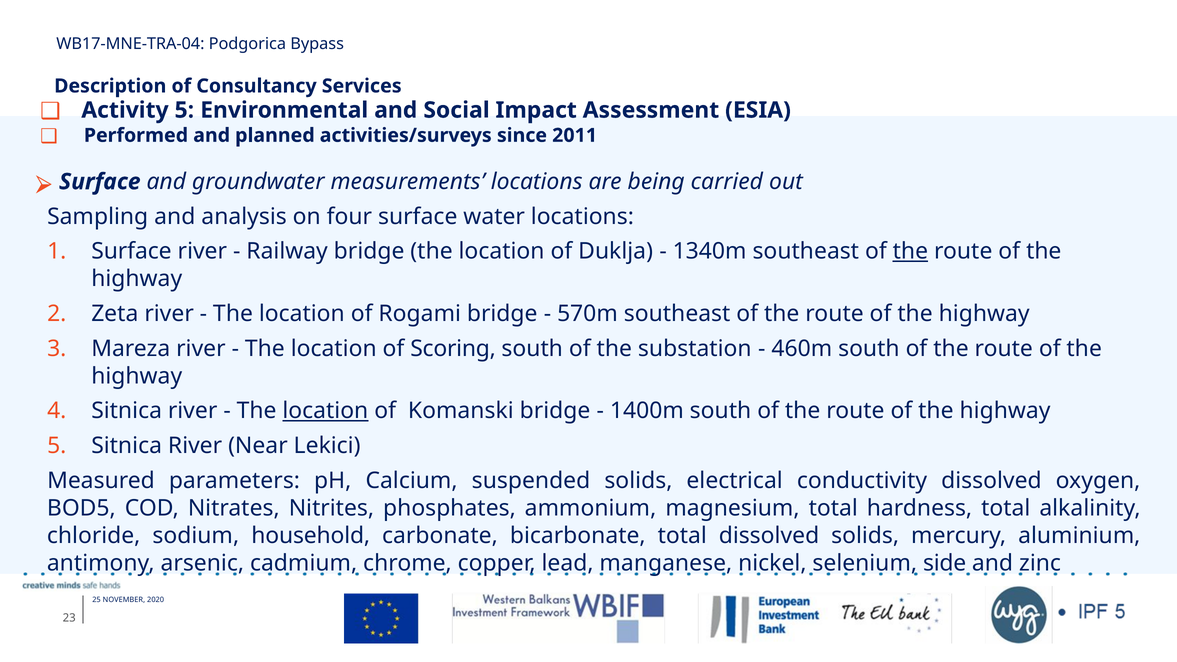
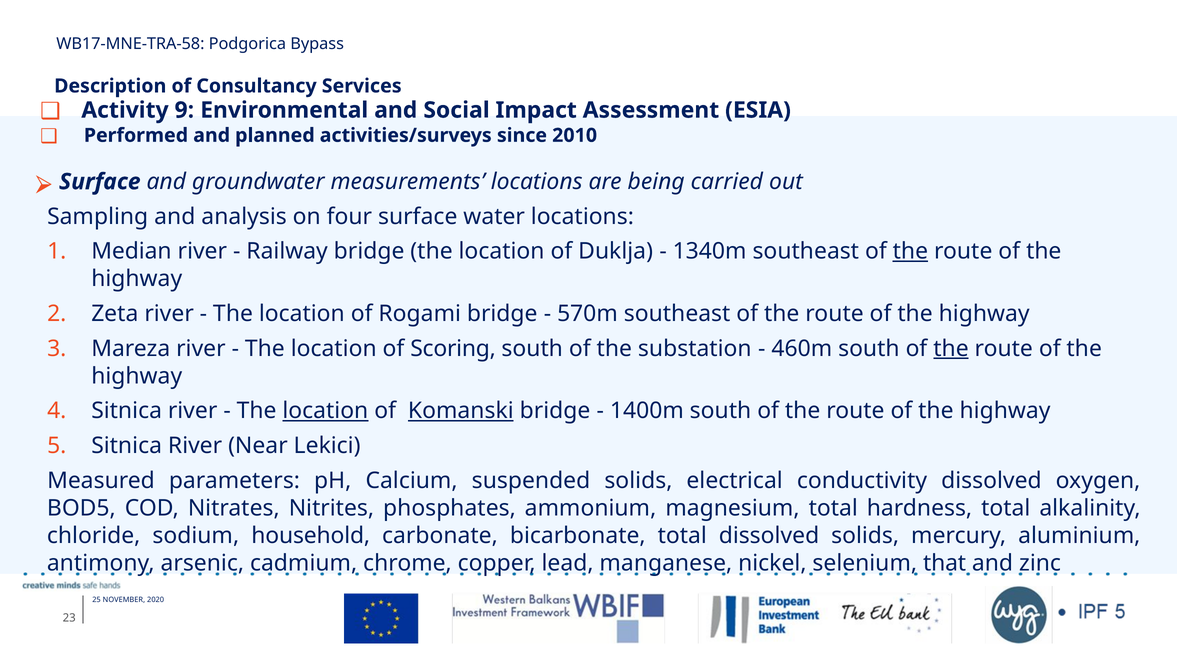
WB17-MNE-TRA-04: WB17-MNE-TRA-04 -> WB17-MNE-TRA-58
Activity 5: 5 -> 9
2011: 2011 -> 2010
Surface at (131, 251): Surface -> Median
the at (951, 349) underline: none -> present
Komanski underline: none -> present
side: side -> that
